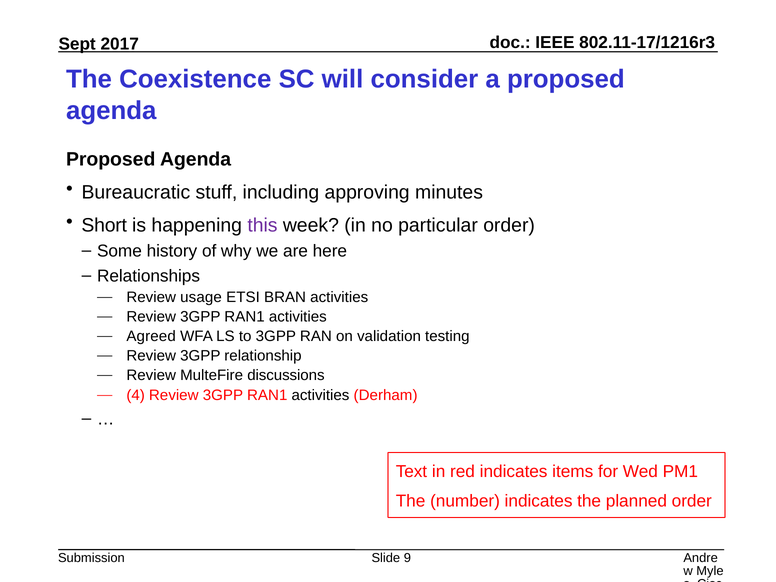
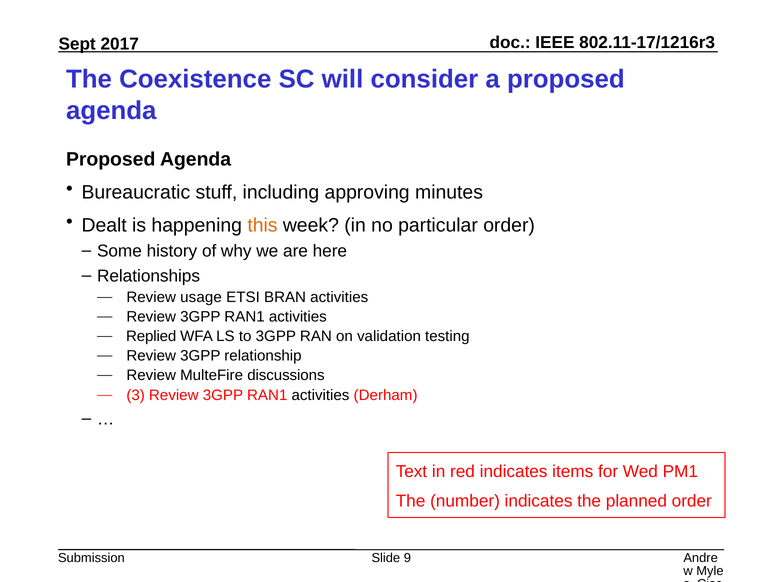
Short: Short -> Dealt
this colour: purple -> orange
Agreed: Agreed -> Replied
4: 4 -> 3
